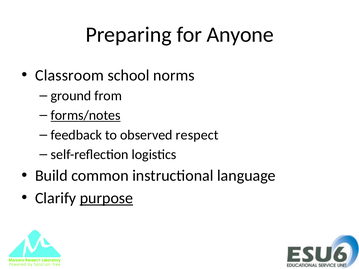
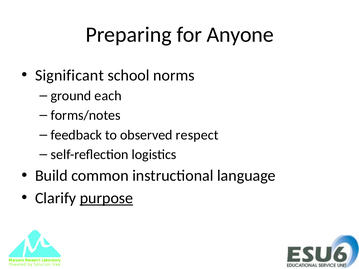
Classroom: Classroom -> Significant
from: from -> each
forms/notes underline: present -> none
